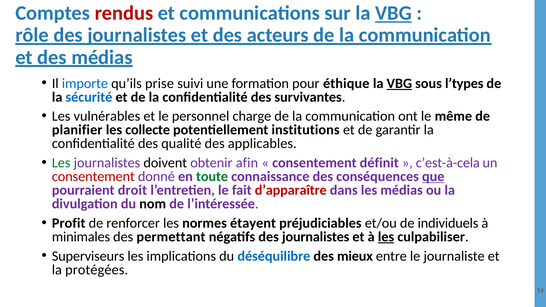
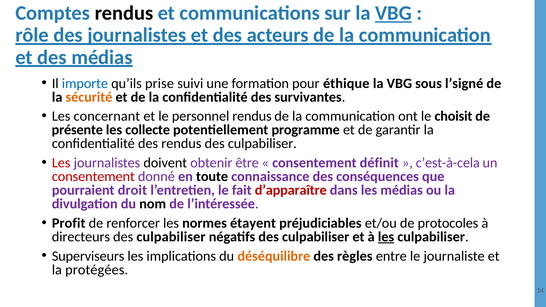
rendus at (124, 13) colour: red -> black
VBG at (399, 83) underline: present -> none
l’types: l’types -> l’signé
sécurité colour: blue -> orange
vulnérables: vulnérables -> concernant
personnel charge: charge -> rendus
même: même -> choisit
planifier: planifier -> présente
institutions: institutions -> programme
des qualité: qualité -> rendus
applicables at (262, 144): applicables -> culpabiliser
Les at (61, 163) colour: green -> red
afin: afin -> être
toute colour: green -> black
que underline: present -> none
individuels: individuels -> protocoles
minimales: minimales -> directeurs
permettant at (171, 237): permettant -> culpabiliser
négatifs des journalistes: journalistes -> culpabiliser
déséquilibre colour: blue -> orange
mieux: mieux -> règles
